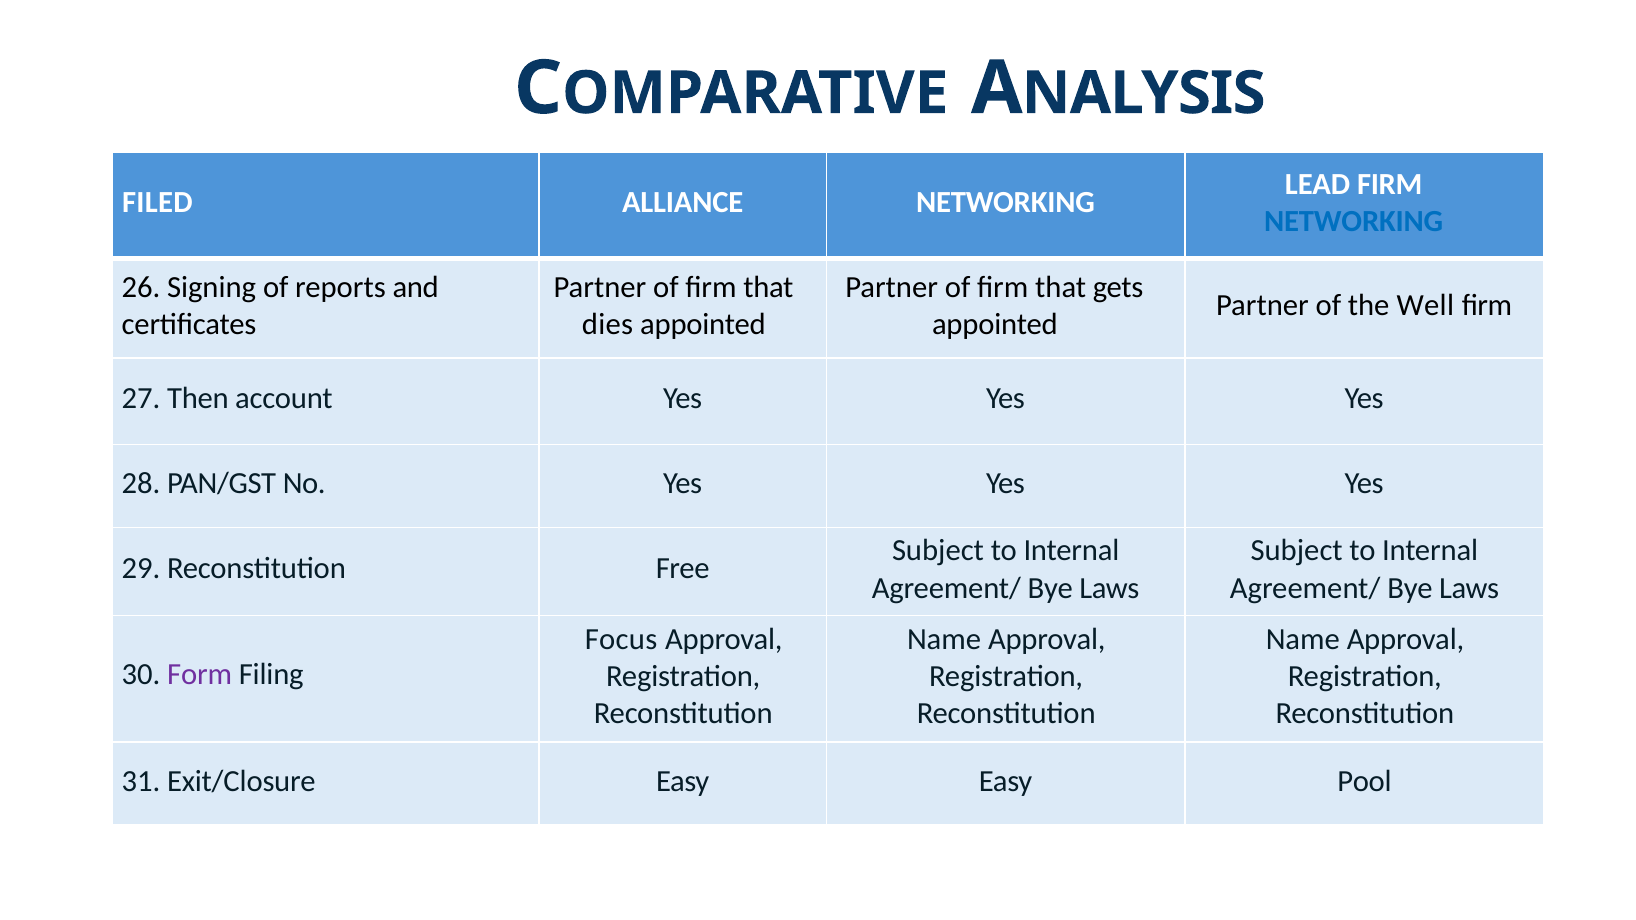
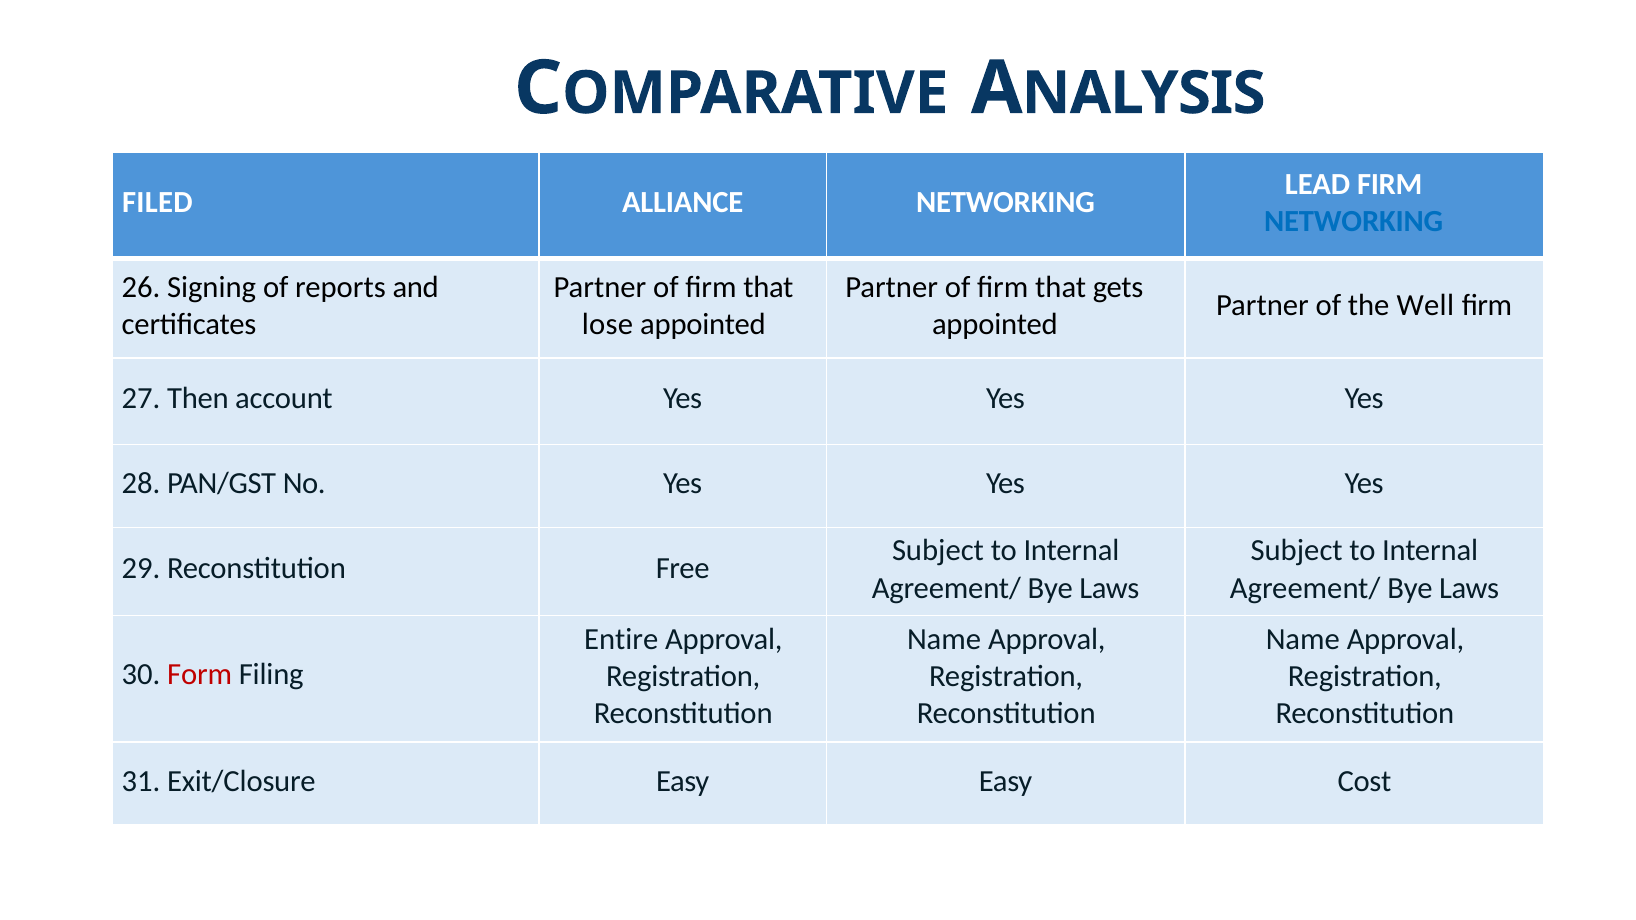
dies: dies -> lose
Focus: Focus -> Entire
Form colour: purple -> red
Pool: Pool -> Cost
